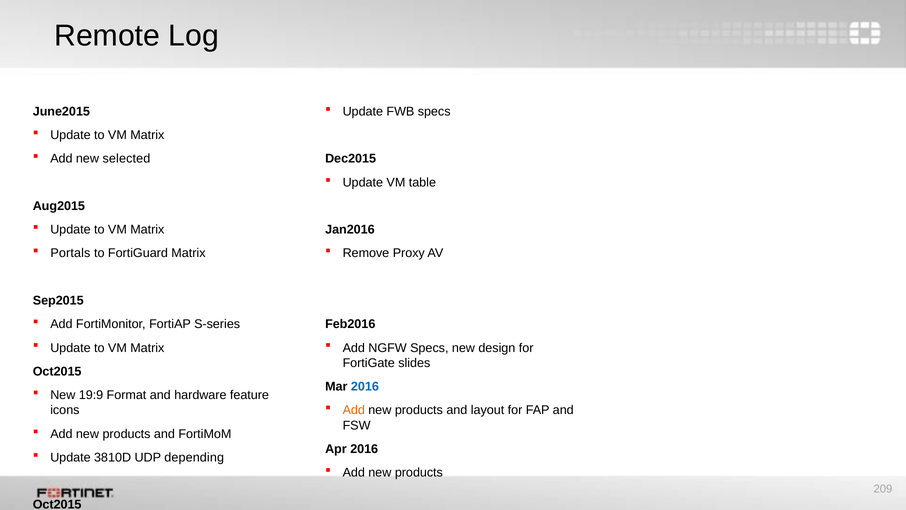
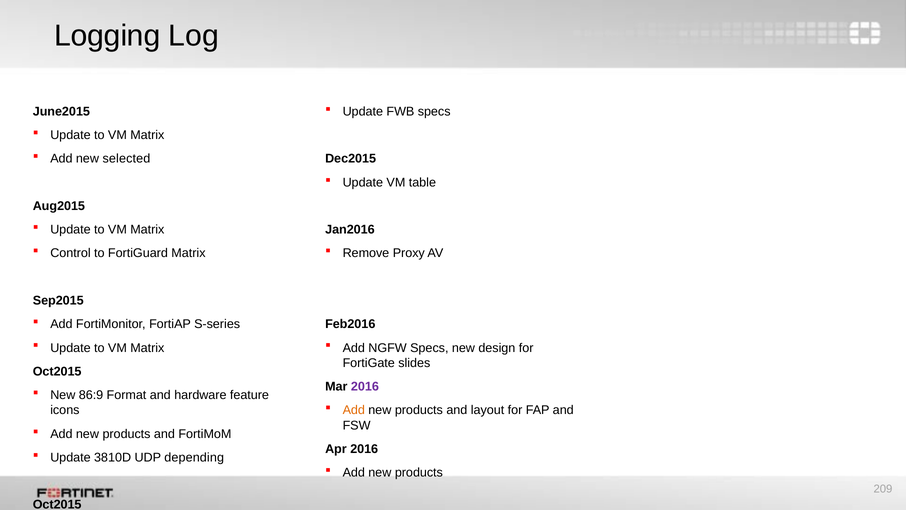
Remote: Remote -> Logging
Portals: Portals -> Control
2016 at (365, 386) colour: blue -> purple
19:9: 19:9 -> 86:9
